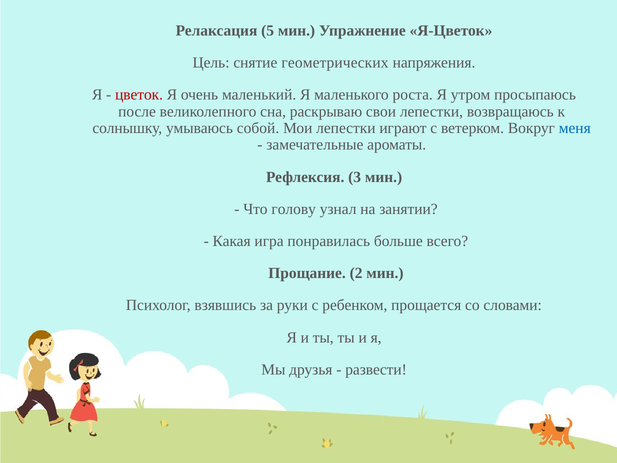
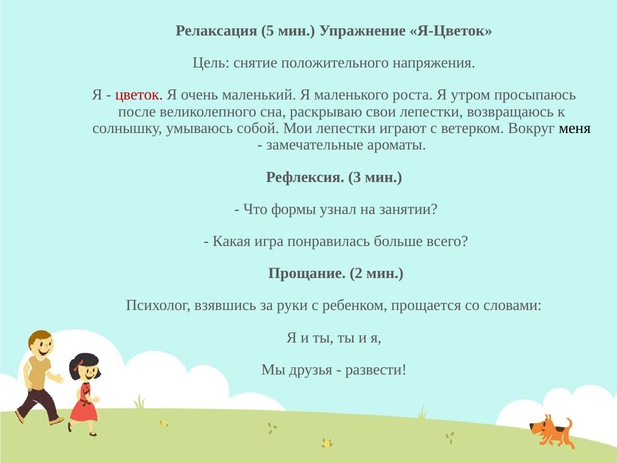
геометрических: геометрических -> положительного
меня colour: blue -> black
голову: голову -> формы
